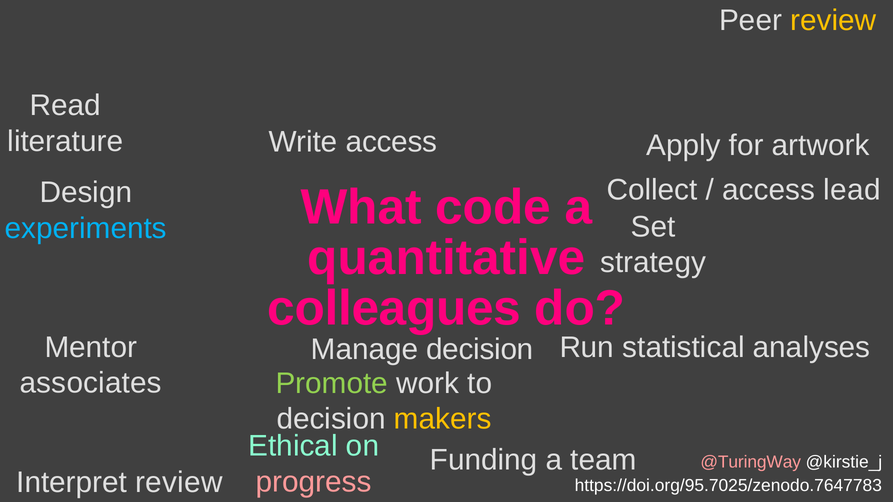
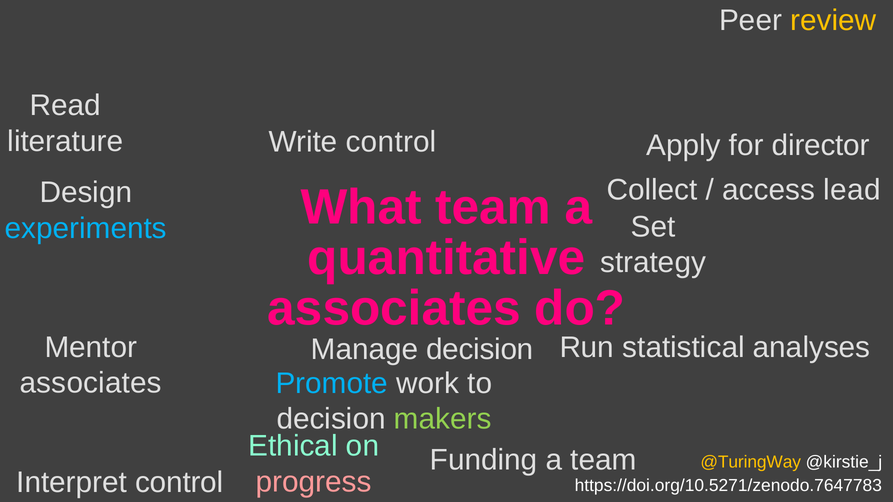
Write access: access -> control
artwork: artwork -> director
What code: code -> team
colleagues at (394, 309): colleagues -> associates
Promote colour: light green -> light blue
makers colour: yellow -> light green
@TuringWay colour: pink -> yellow
Interpret review: review -> control
https://doi.org/95.7025/zenodo.7647783: https://doi.org/95.7025/zenodo.7647783 -> https://doi.org/10.5271/zenodo.7647783
